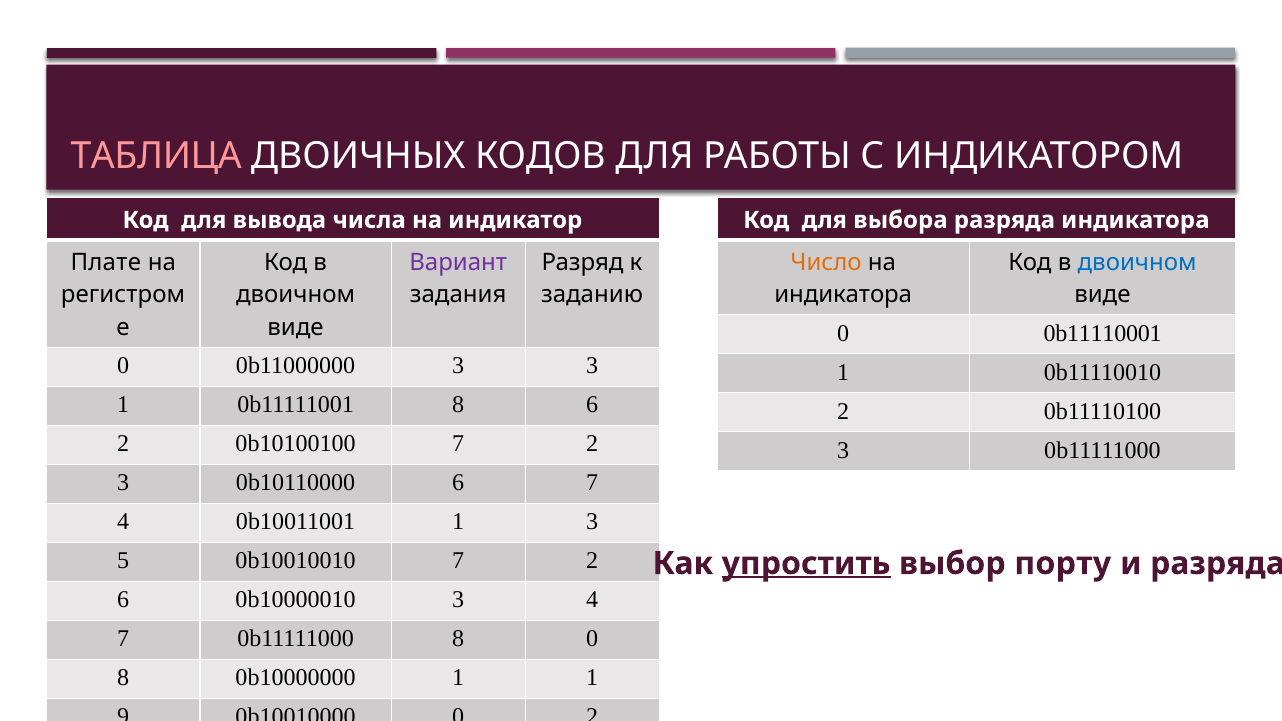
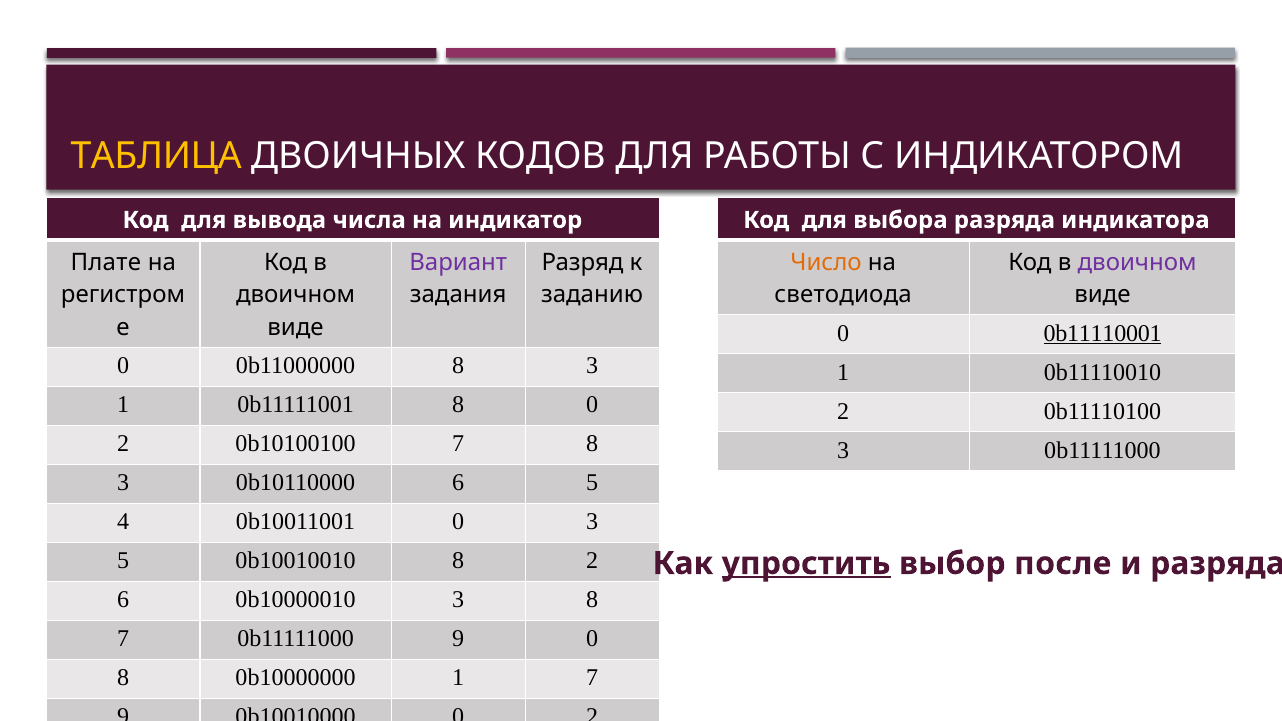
ТАБЛИЦА colour: pink -> yellow
двоичном at (1137, 262) colour: blue -> purple
индикатора at (843, 295): индикатора -> светодиода
0b11110001 underline: none -> present
0b11000000 3: 3 -> 8
8 6: 6 -> 0
0b10100100 7 2: 2 -> 8
6 7: 7 -> 5
0b10011001 1: 1 -> 0
0b10010010 7: 7 -> 8
порту: порту -> после
3 4: 4 -> 8
0b11111000 8: 8 -> 9
1 1: 1 -> 7
